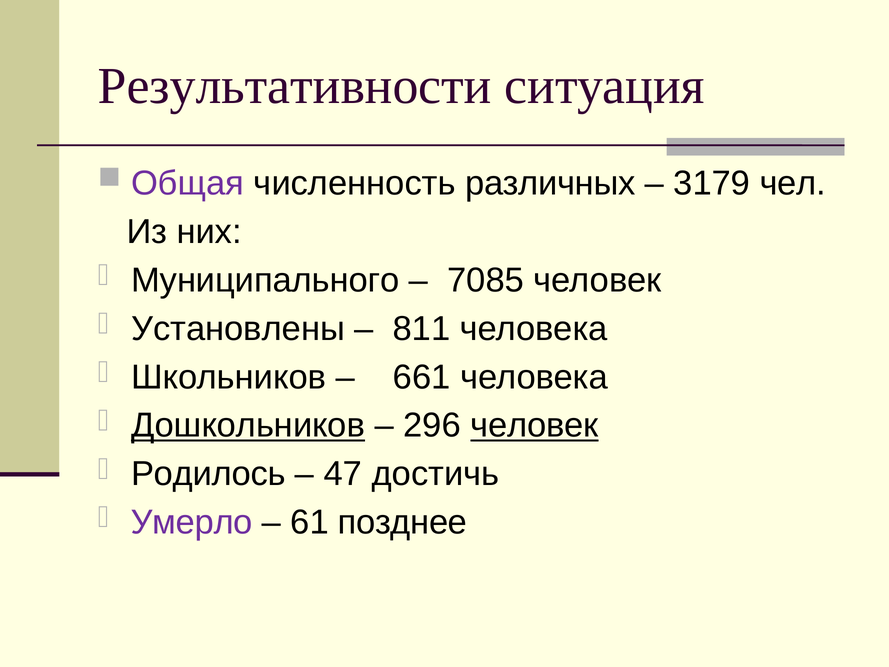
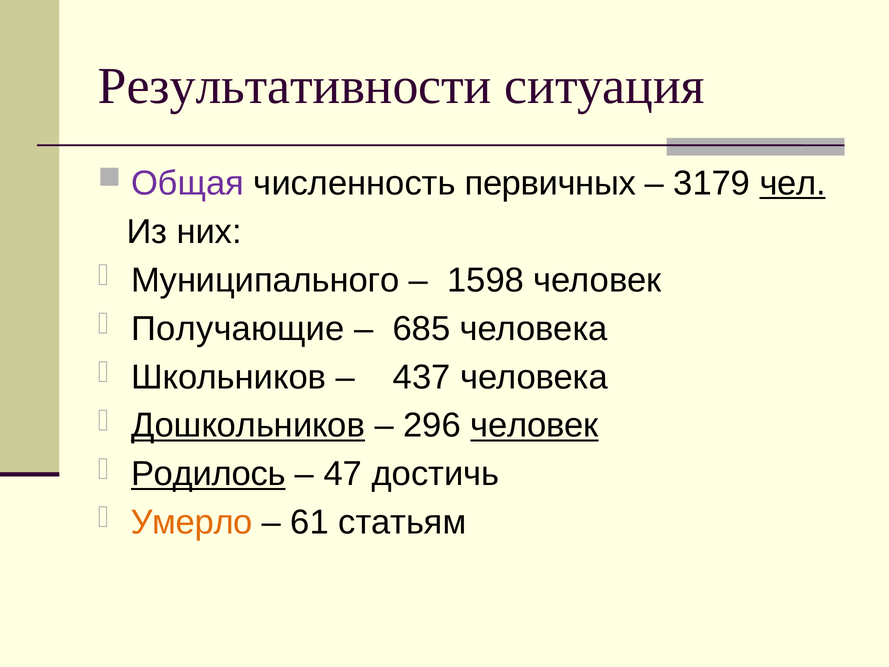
различных: различных -> первичных
чел underline: none -> present
7085: 7085 -> 1598
Установлены: Установлены -> Получающие
811: 811 -> 685
661: 661 -> 437
Родилось underline: none -> present
Умерло colour: purple -> orange
позднее: позднее -> статьям
